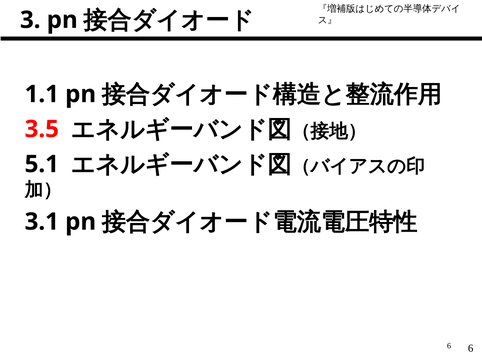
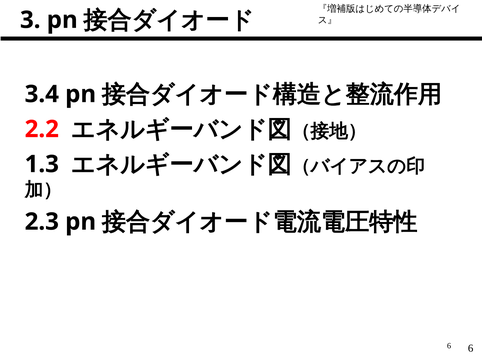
1.1: 1.1 -> 3.4
3.5: 3.5 -> 2.2
5.1: 5.1 -> 1.3
3.1: 3.1 -> 2.3
